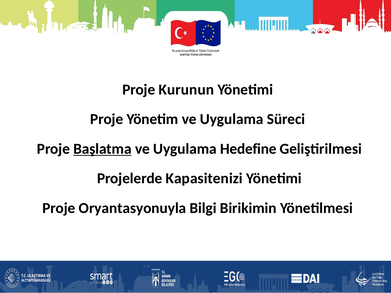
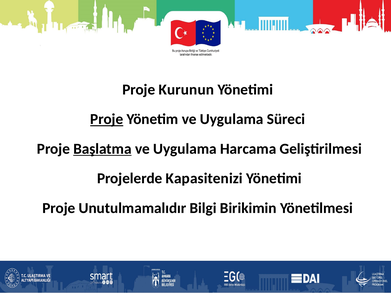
Proje at (107, 119) underline: none -> present
Hedefine: Hedefine -> Harcama
Oryantasyonuyla: Oryantasyonuyla -> Unutulmamalıdır
